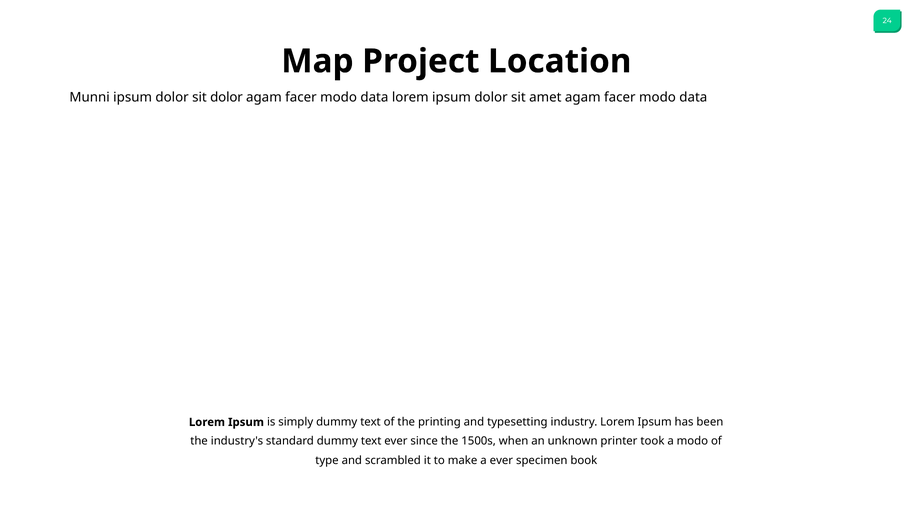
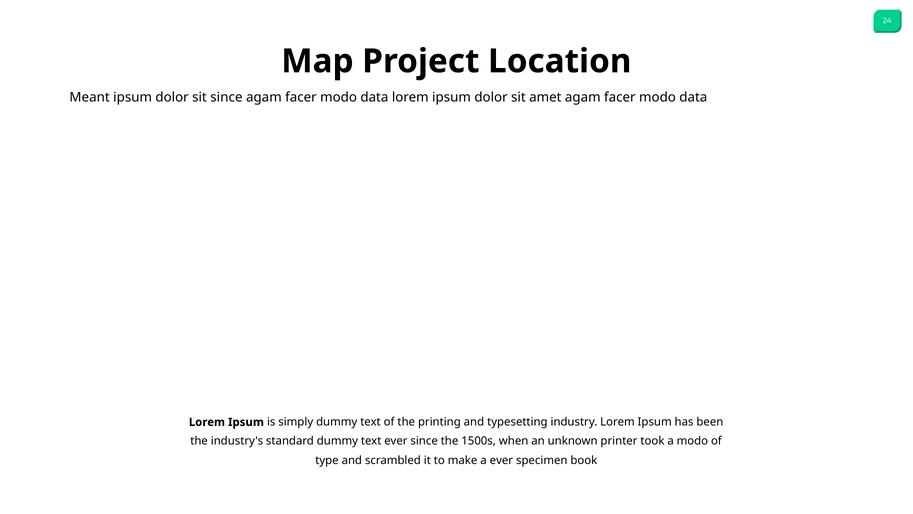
Munni: Munni -> Meant
sit dolor: dolor -> since
